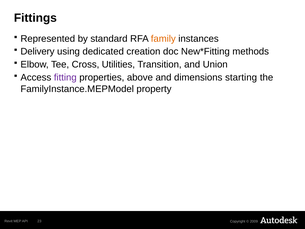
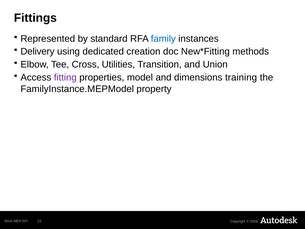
family colour: orange -> blue
above: above -> model
starting: starting -> training
